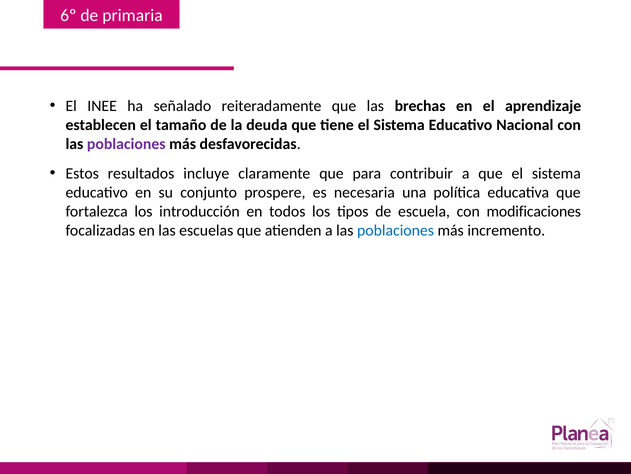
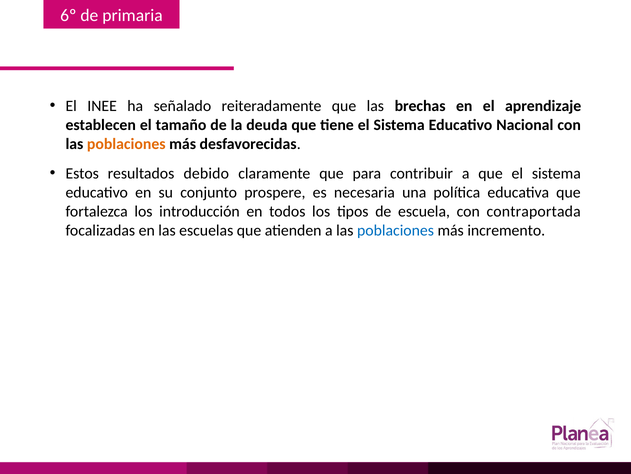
poblaciones at (126, 144) colour: purple -> orange
incluye: incluye -> debido
modificaciones: modificaciones -> contraportada
